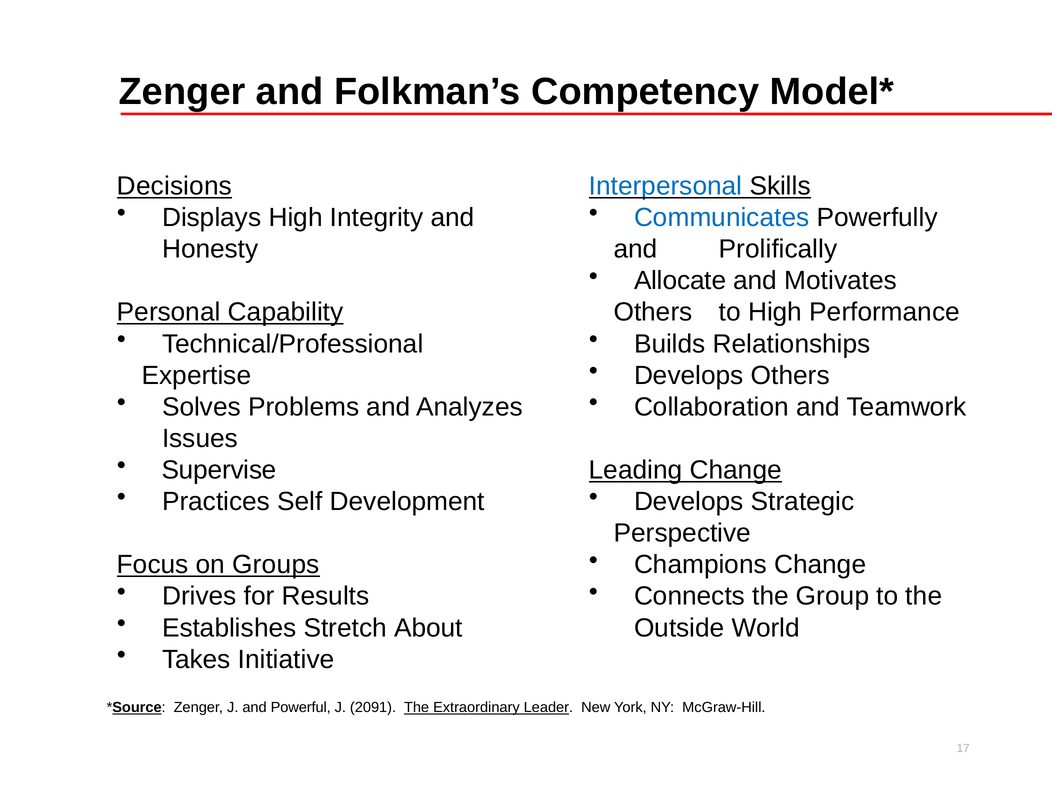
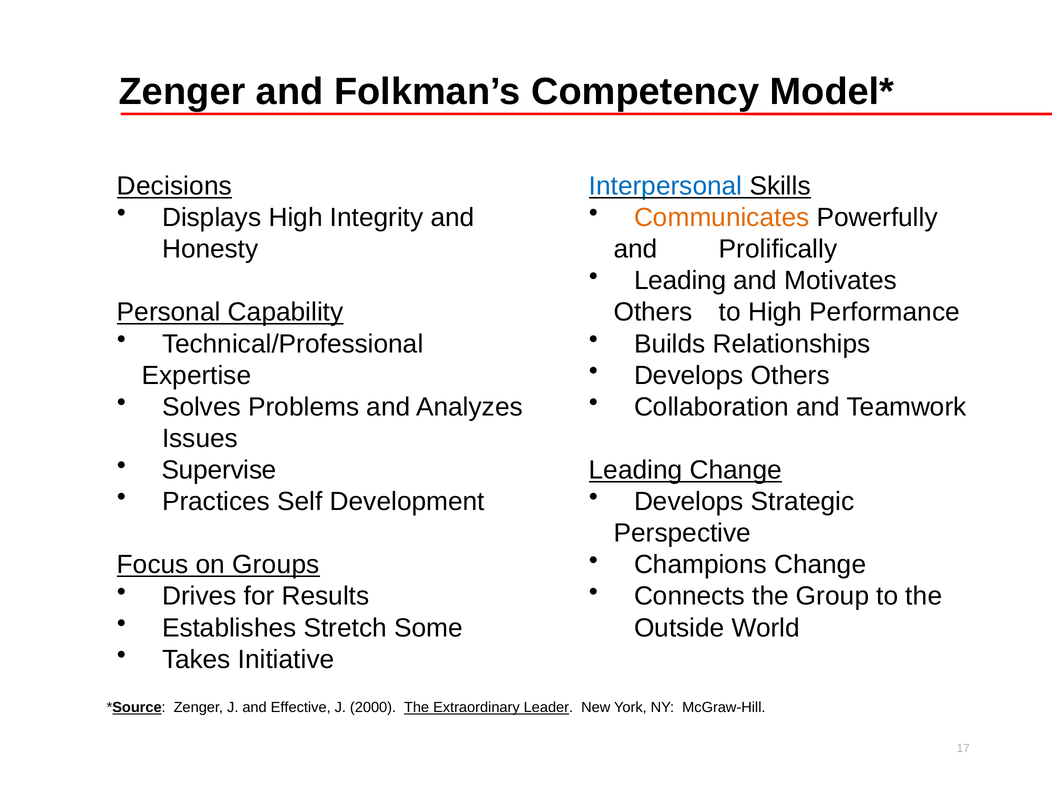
Communicates colour: blue -> orange
Allocate at (680, 281): Allocate -> Leading
About: About -> Some
Powerful: Powerful -> Effective
2091: 2091 -> 2000
